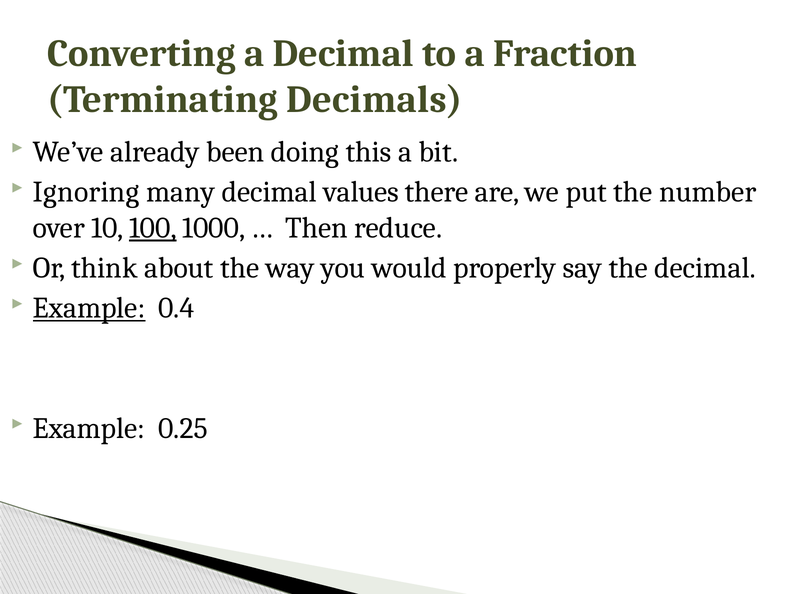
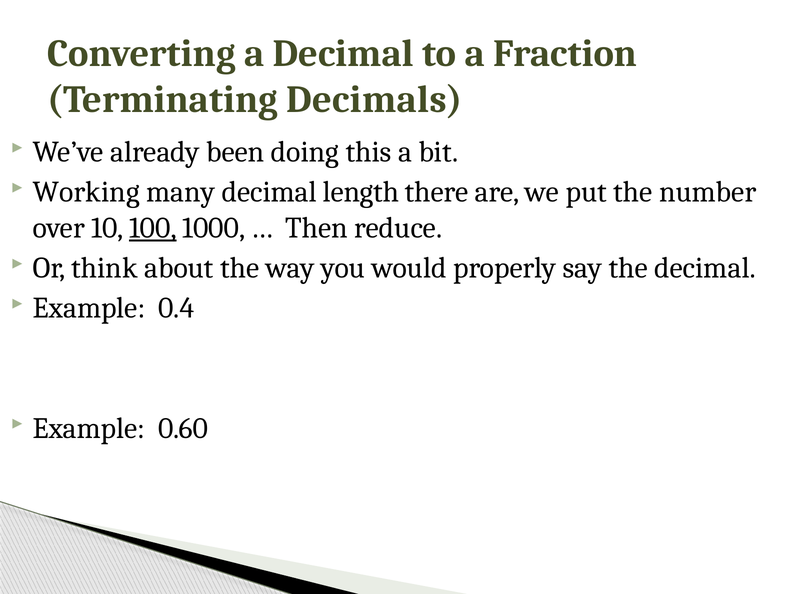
Ignoring: Ignoring -> Working
values: values -> length
Example at (89, 308) underline: present -> none
0.25: 0.25 -> 0.60
